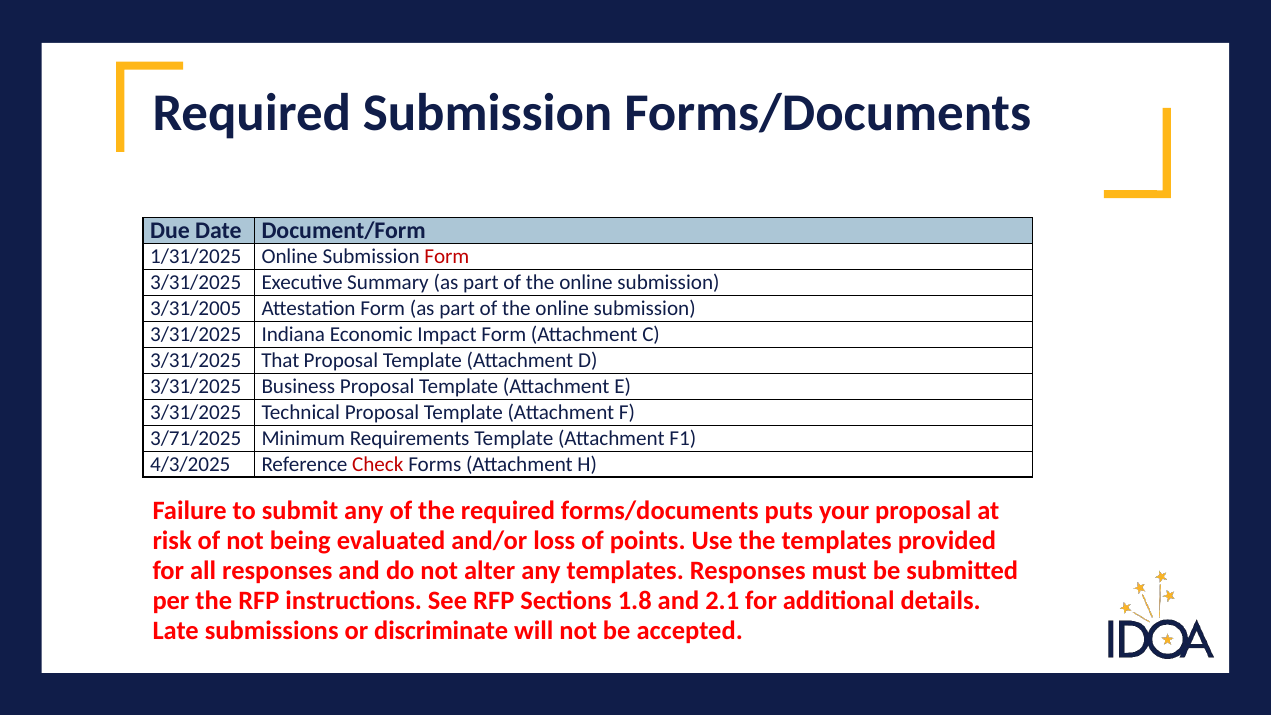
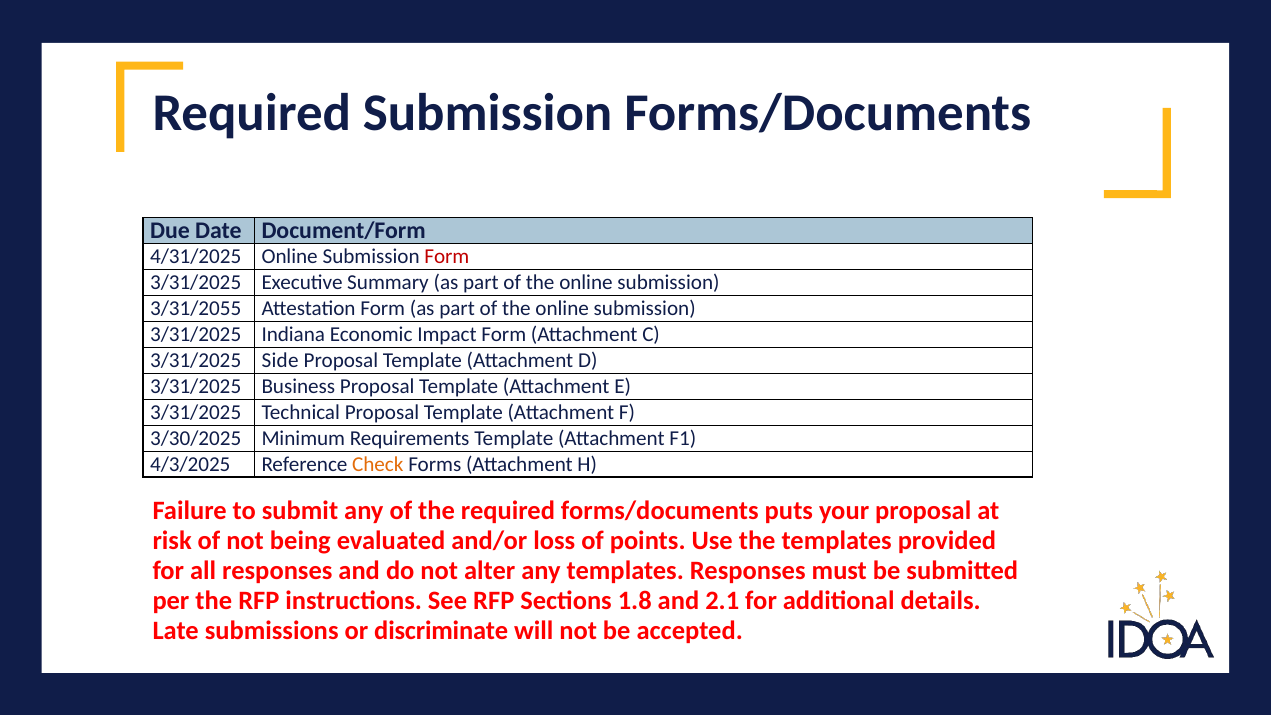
1/31/2025: 1/31/2025 -> 4/31/2025
3/31/2005: 3/31/2005 -> 3/31/2055
That: That -> Side
3/71/2025: 3/71/2025 -> 3/30/2025
Check colour: red -> orange
